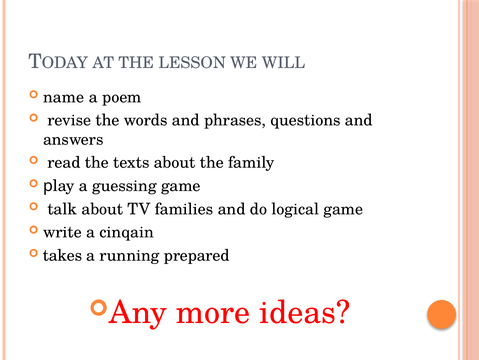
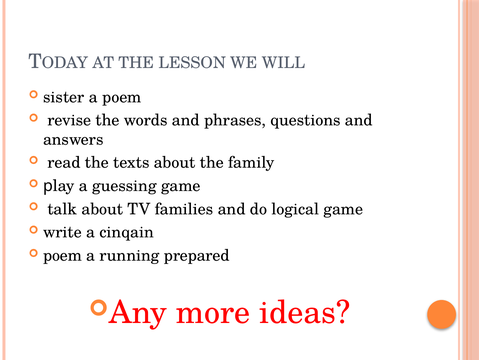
name: name -> sister
takes at (62, 255): takes -> poem
